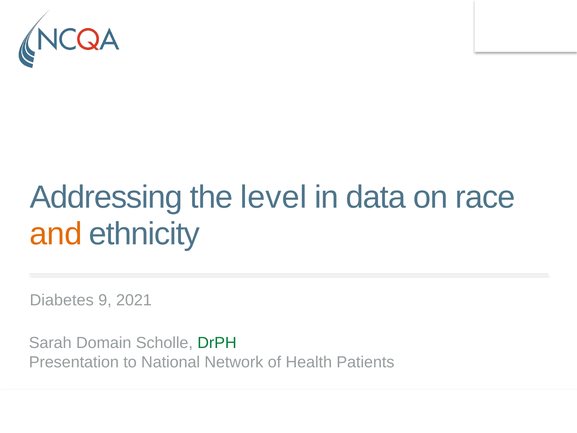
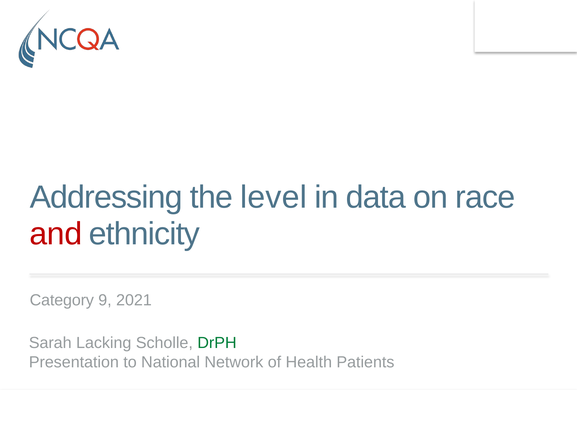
and colour: orange -> red
Diabetes: Diabetes -> Category
Domain: Domain -> Lacking
